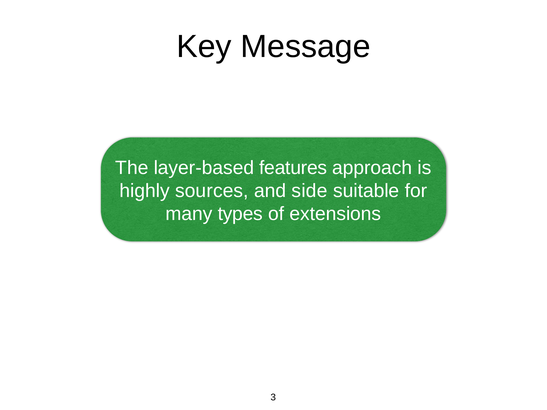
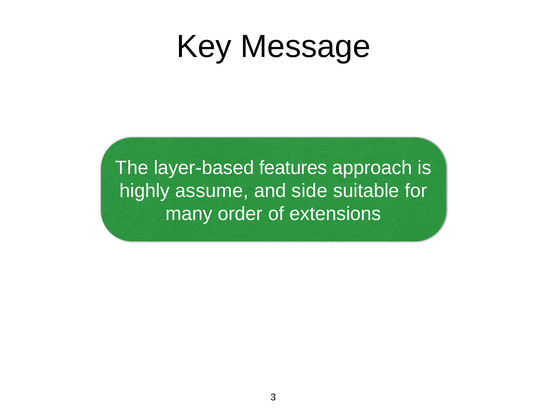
sources: sources -> assume
types: types -> order
